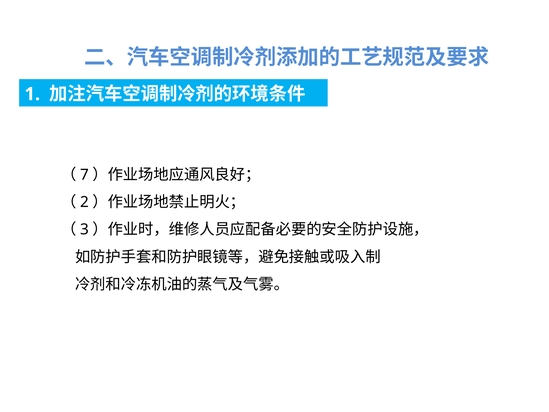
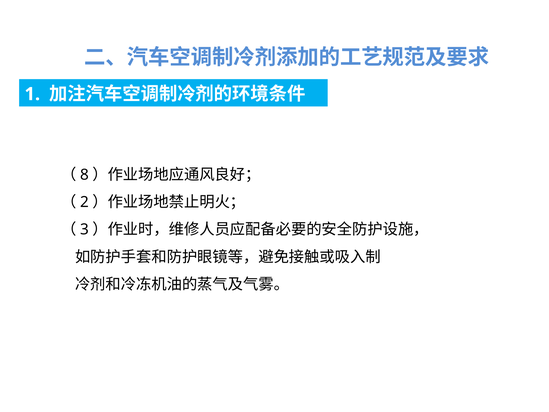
7: 7 -> 8
